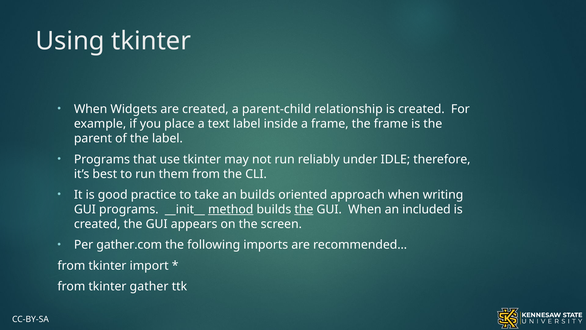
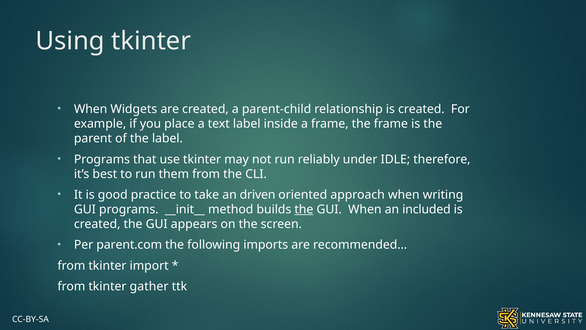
an builds: builds -> driven
method underline: present -> none
gather.com: gather.com -> parent.com
